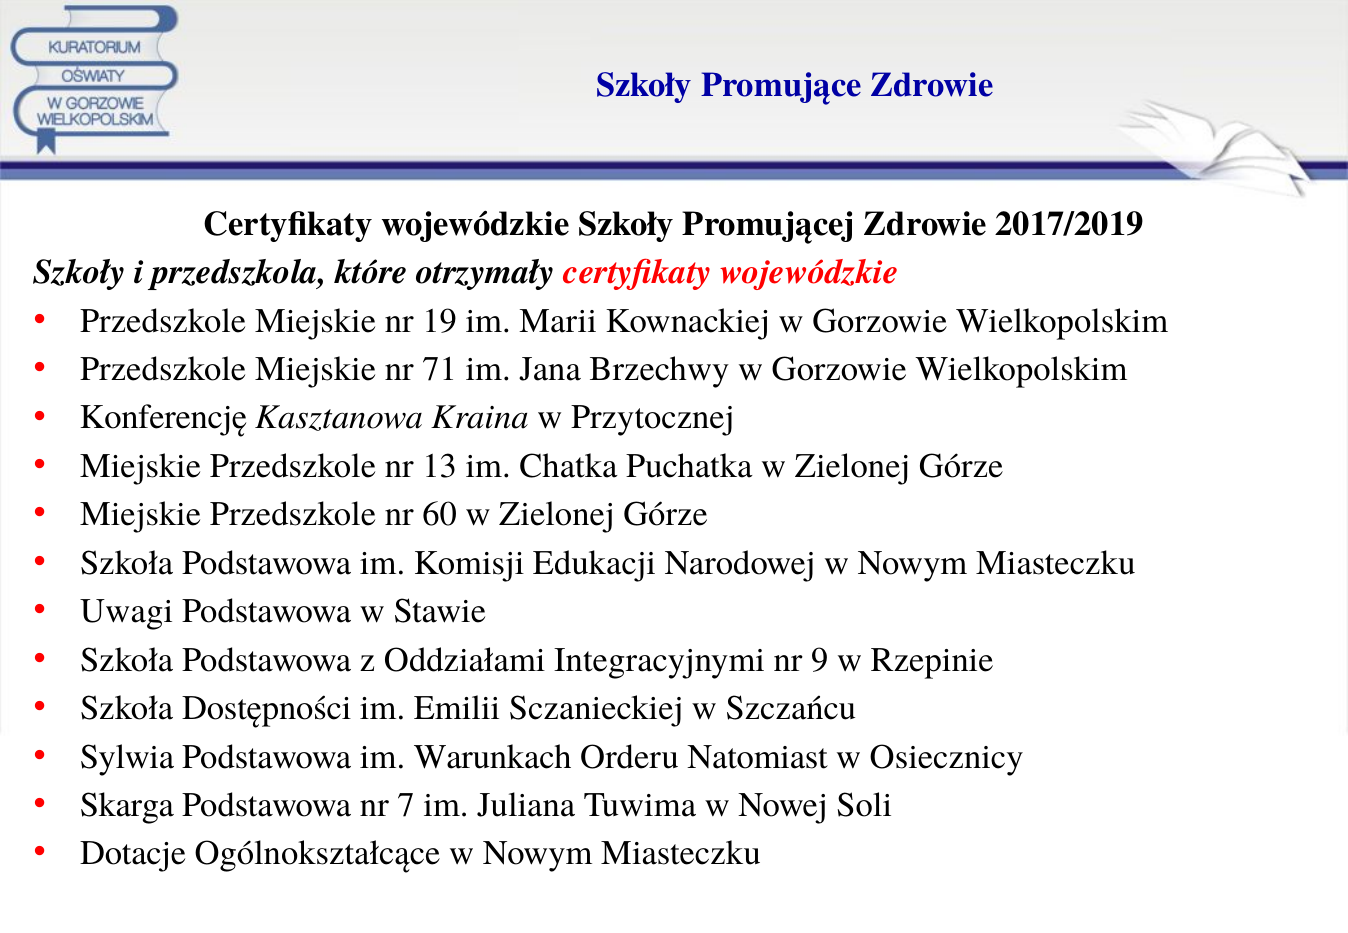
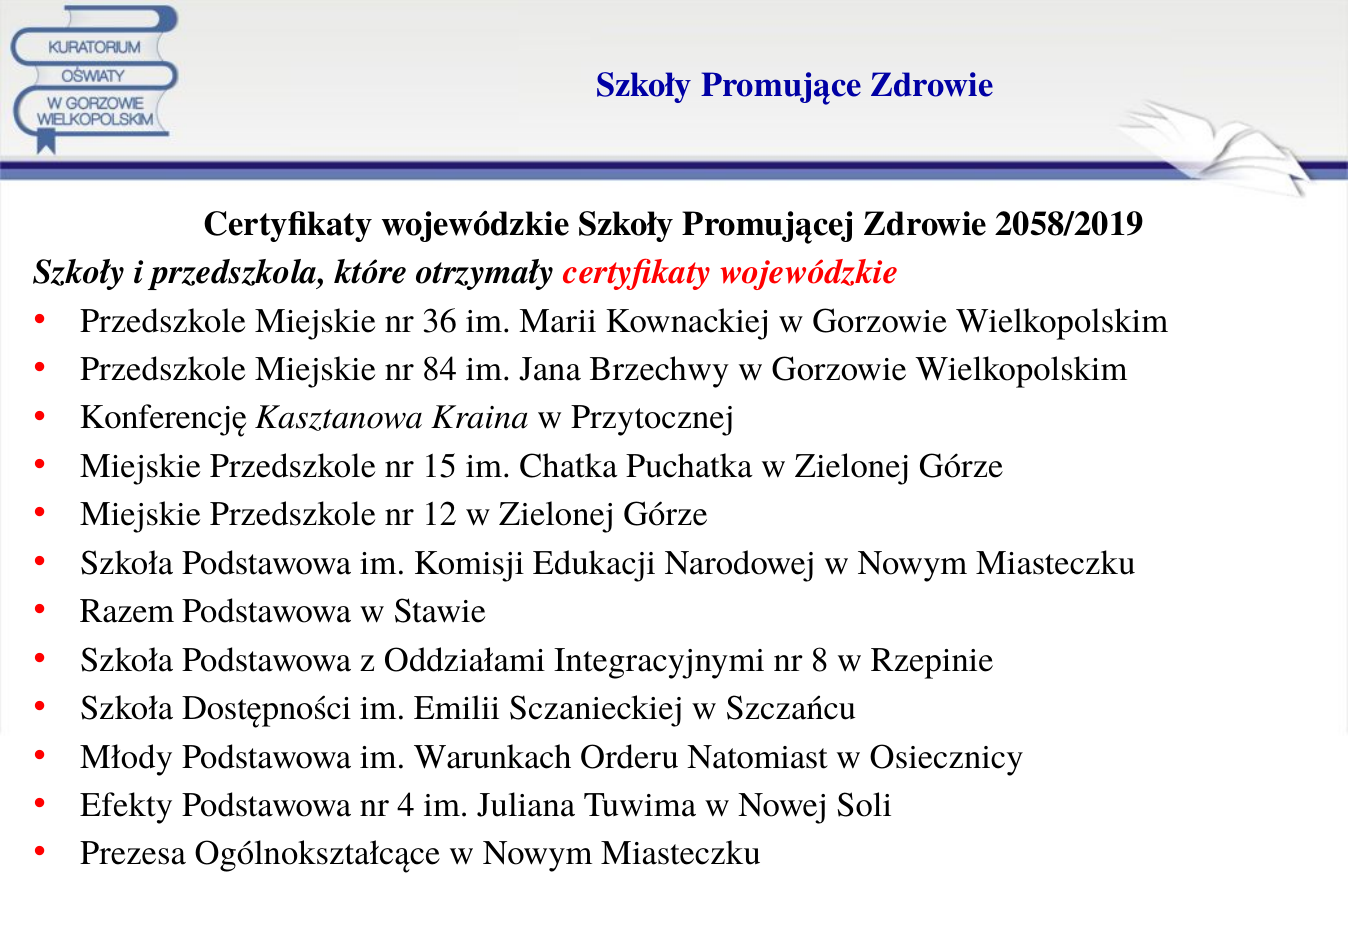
2017/2019: 2017/2019 -> 2058/2019
19: 19 -> 36
71: 71 -> 84
13: 13 -> 15
60: 60 -> 12
Uwagi: Uwagi -> Razem
9: 9 -> 8
Sylwia: Sylwia -> Młody
Skarga: Skarga -> Efekty
7: 7 -> 4
Dotacje: Dotacje -> Prezesa
